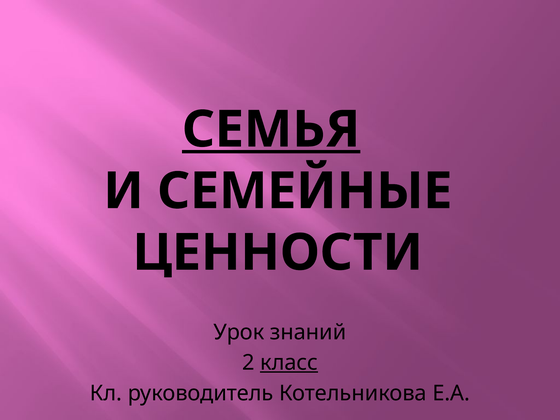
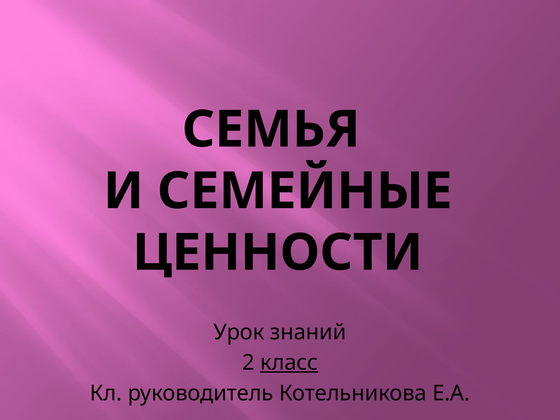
СЕМЬЯ underline: present -> none
